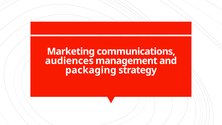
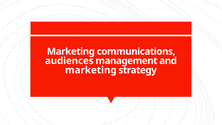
packaging at (91, 70): packaging -> marketing
